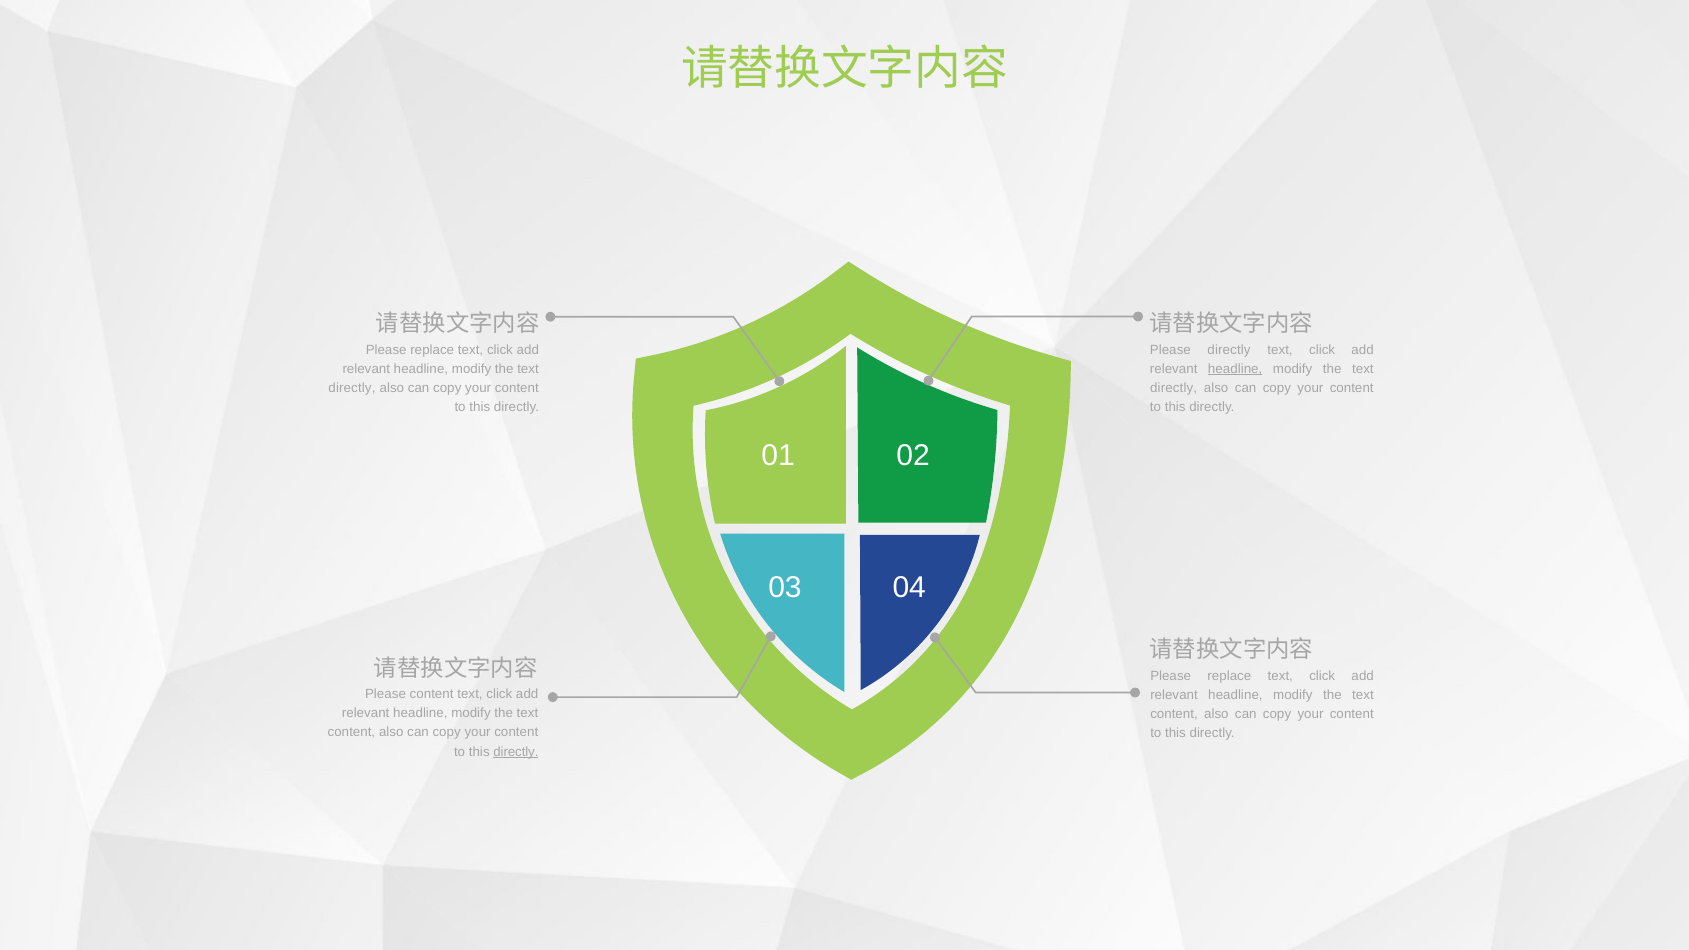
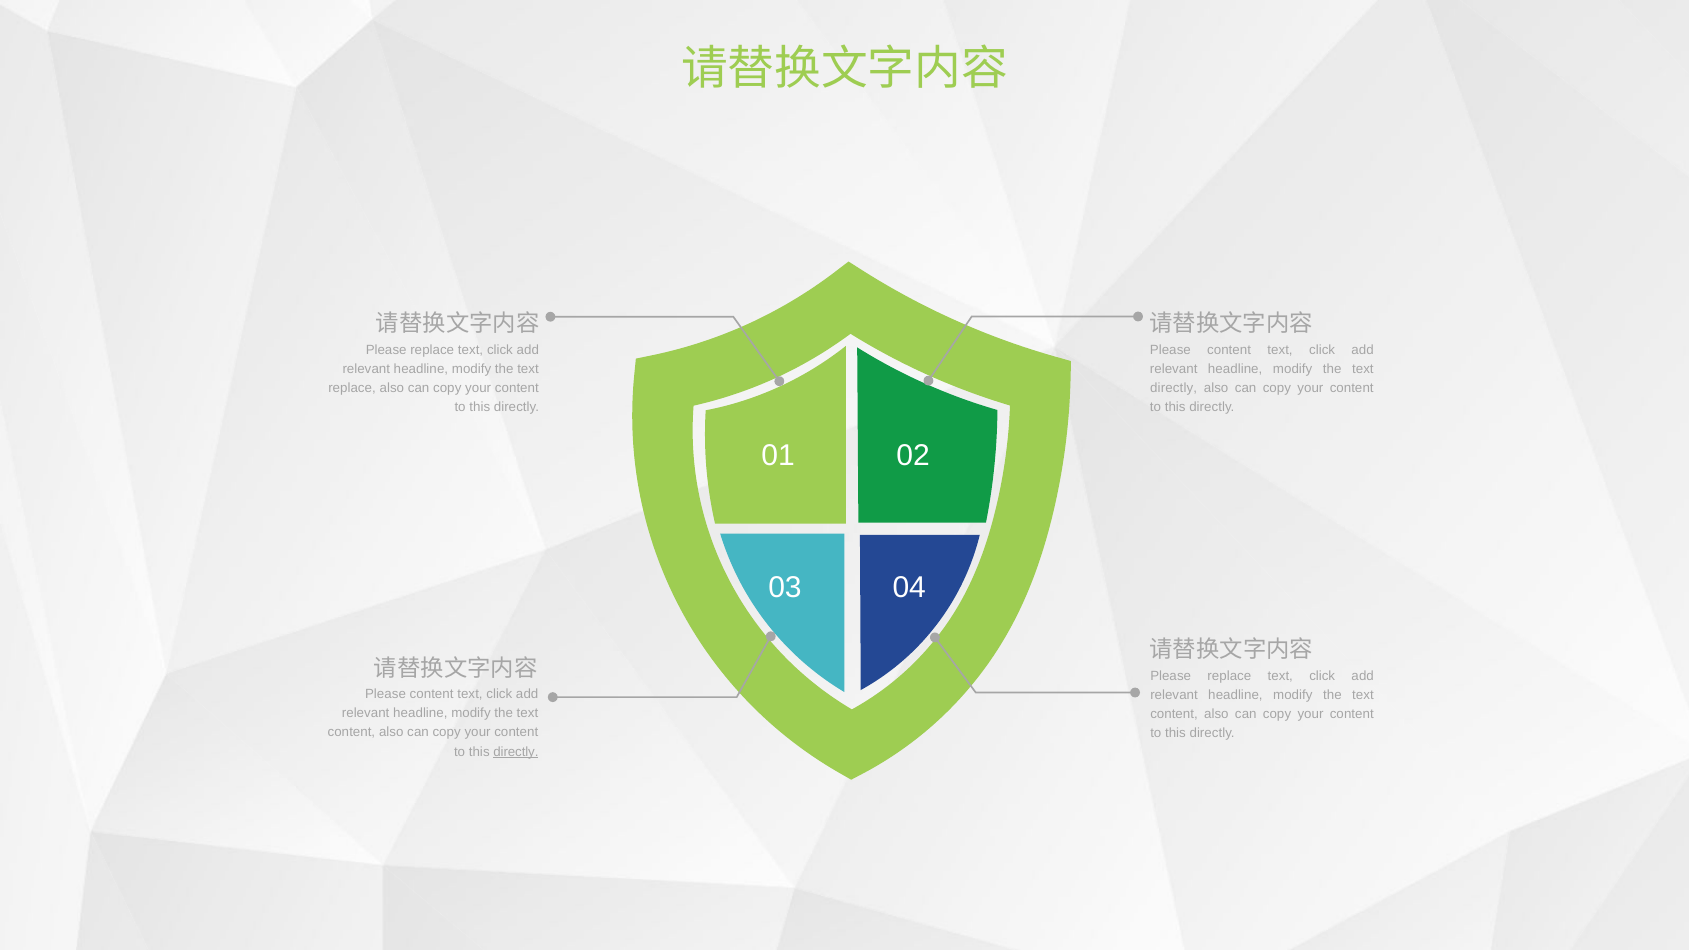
directly at (1229, 350): directly -> content
headline at (1235, 369) underline: present -> none
directly at (352, 388): directly -> replace
